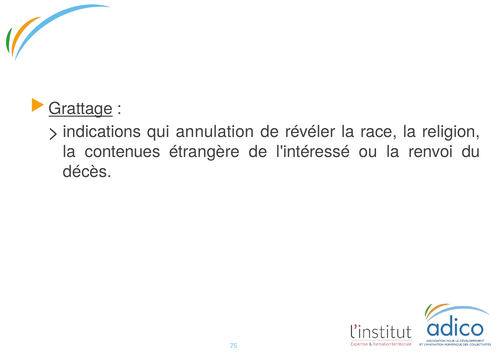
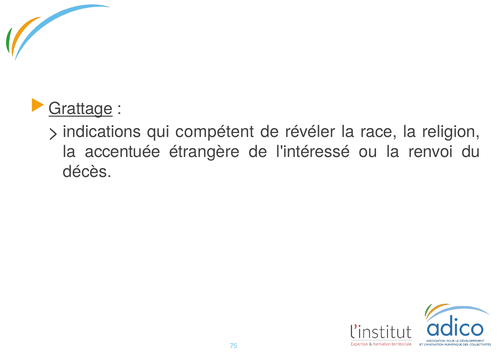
annulation: annulation -> compétent
contenues: contenues -> accentuée
